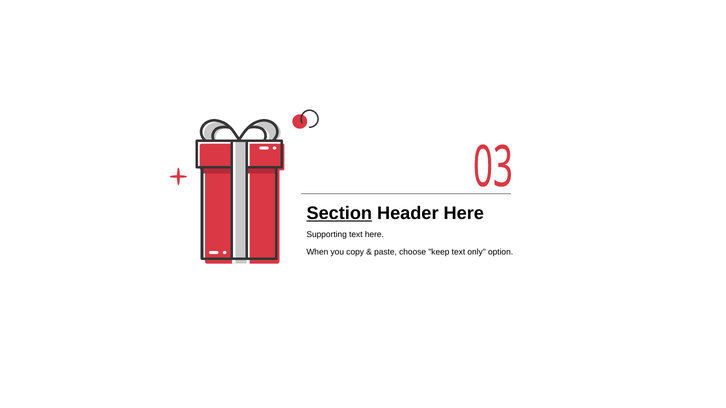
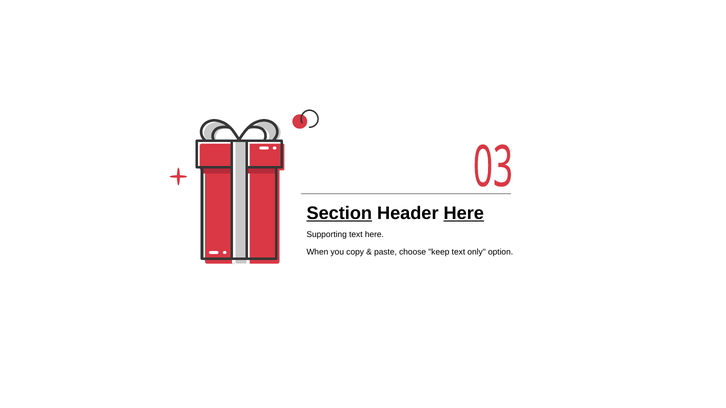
Here at (464, 214) underline: none -> present
